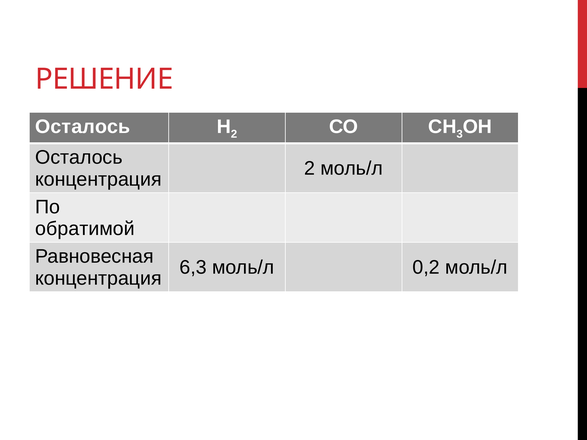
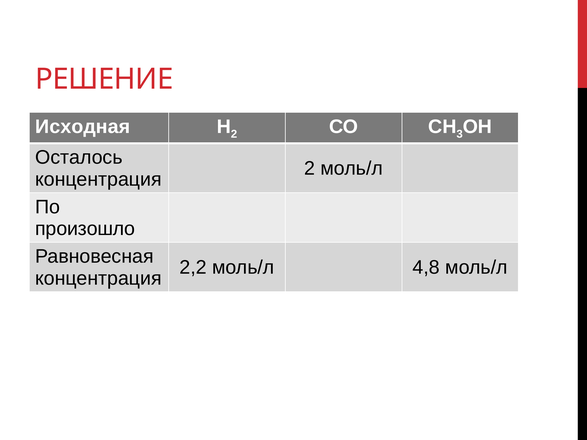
Осталось at (83, 127): Осталось -> Исходная
обратимой: обратимой -> произошло
6,3: 6,3 -> 2,2
0,2: 0,2 -> 4,8
